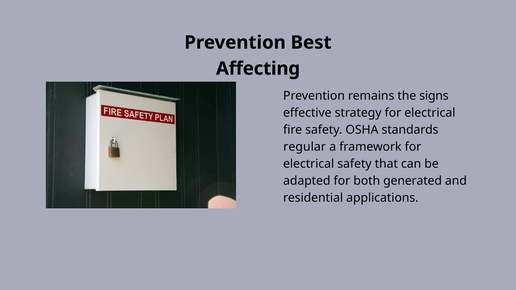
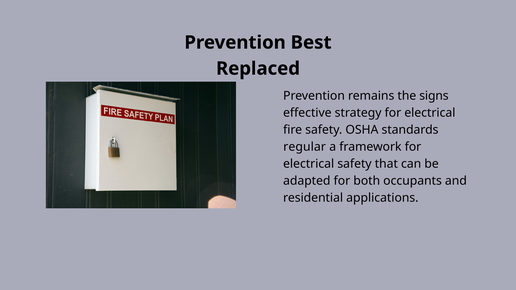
Affecting: Affecting -> Replaced
generated: generated -> occupants
